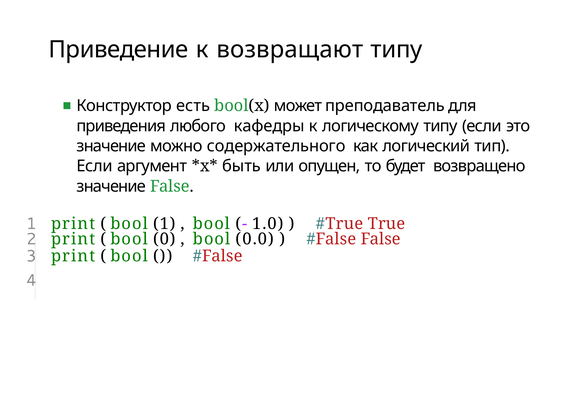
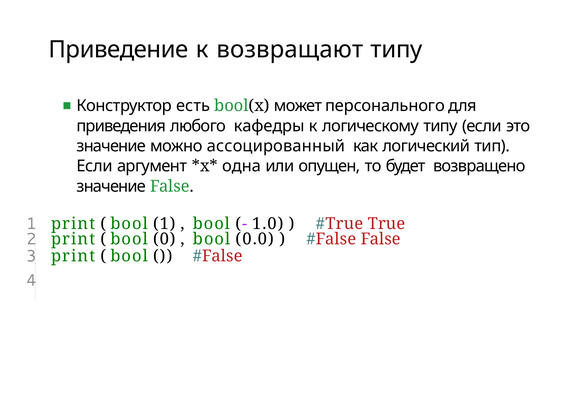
преподаватель: преподаватель -> персонального
содержательного: содержательного -> ассоцированный
быть: быть -> одна
